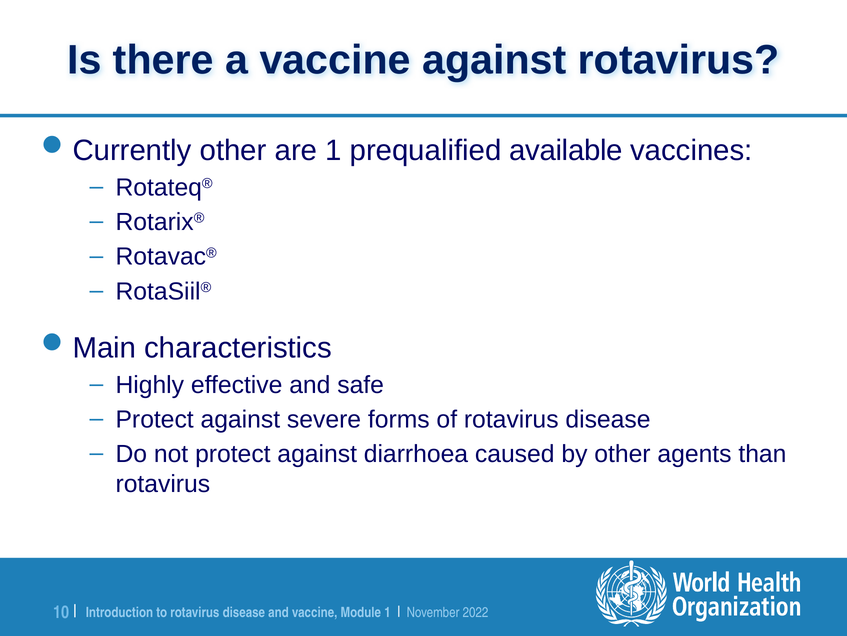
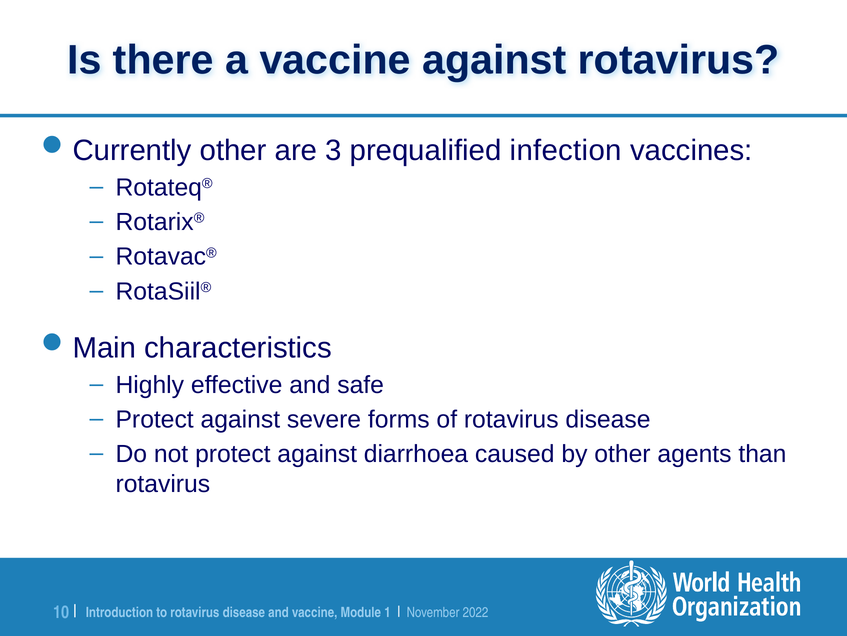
are 1: 1 -> 3
available: available -> infection
